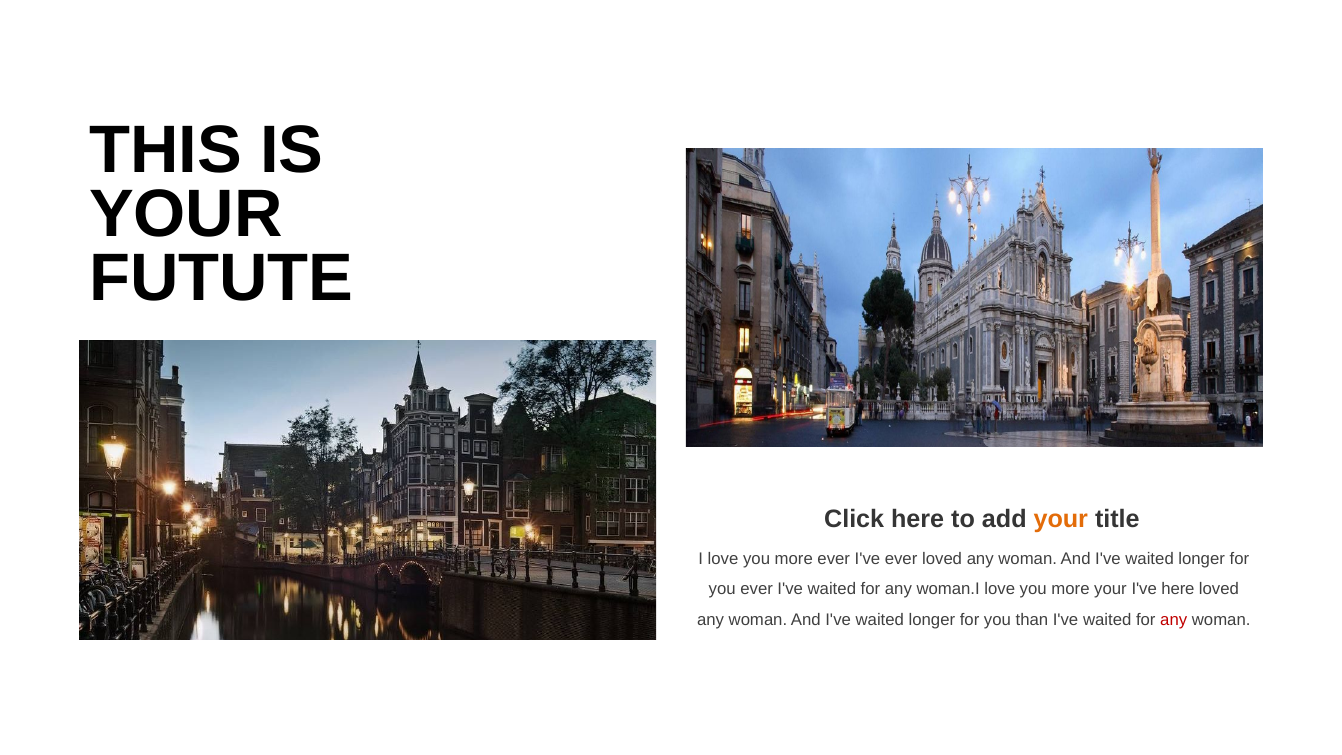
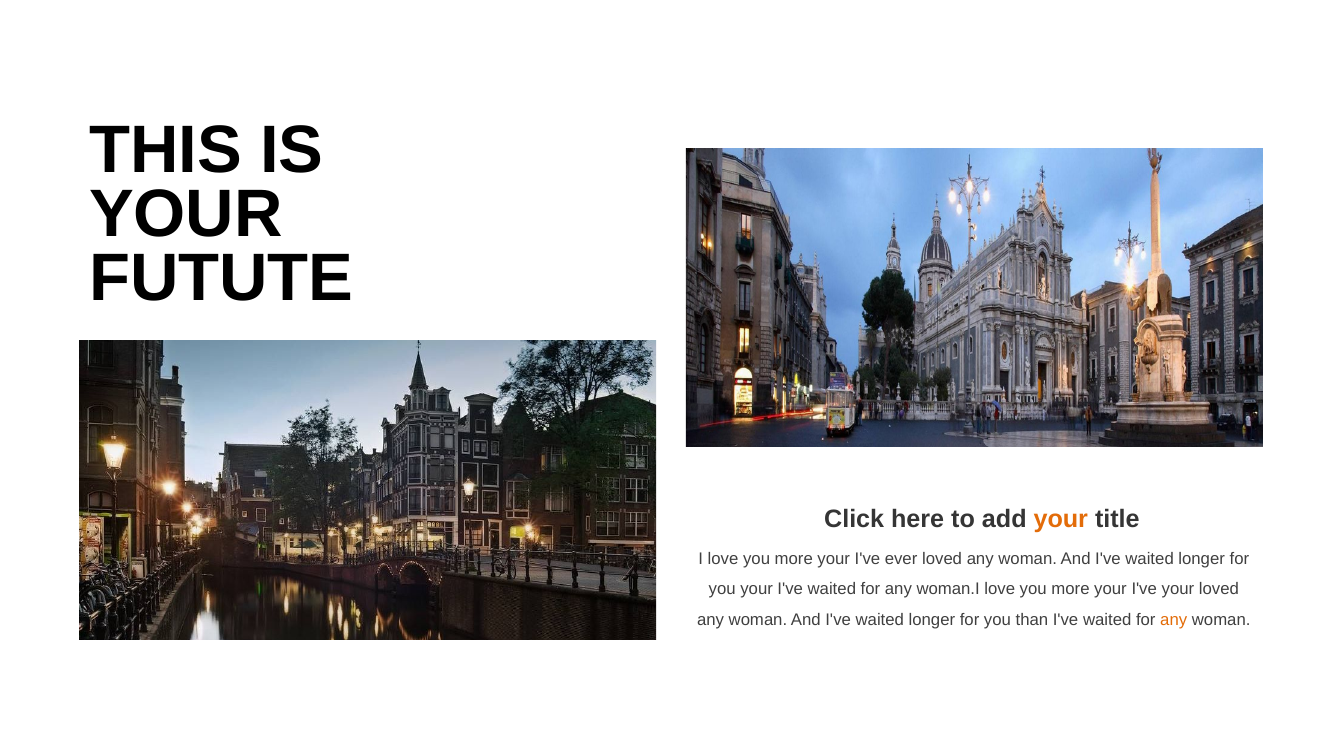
ever at (834, 559): ever -> your
you ever: ever -> your
I've here: here -> your
any at (1174, 619) colour: red -> orange
